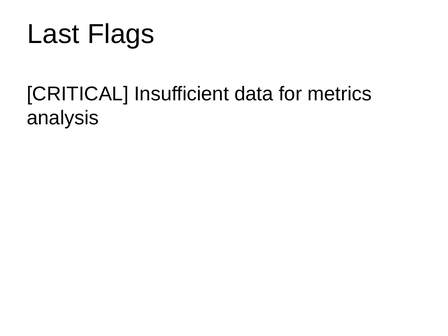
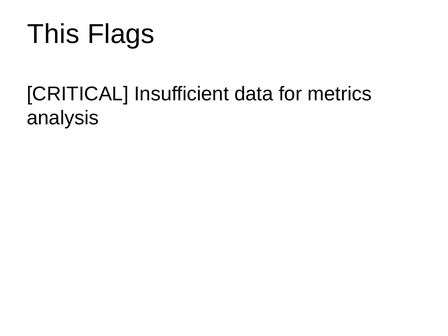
Last: Last -> This
